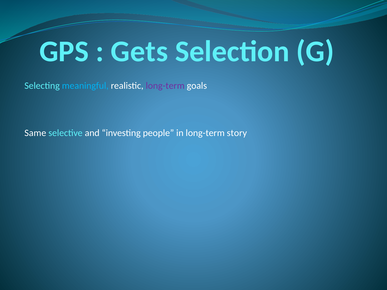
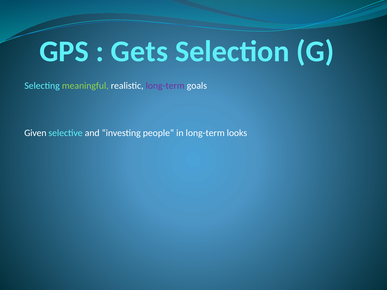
meaningful colour: light blue -> light green
Same: Same -> Given
story: story -> looks
